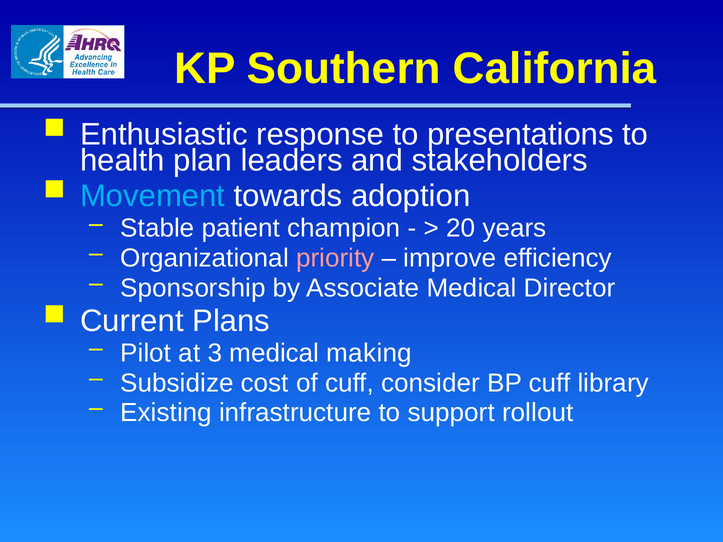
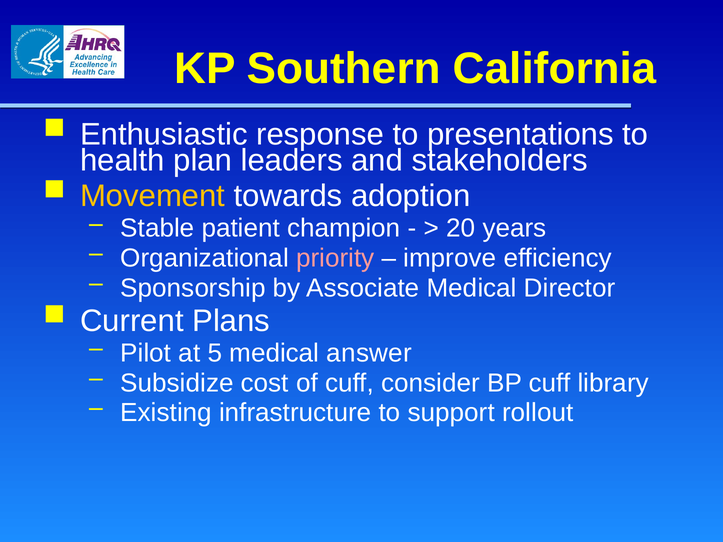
Movement colour: light blue -> yellow
3: 3 -> 5
making: making -> answer
